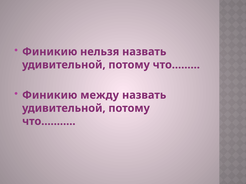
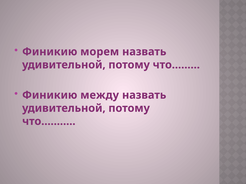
нельзя: нельзя -> морем
